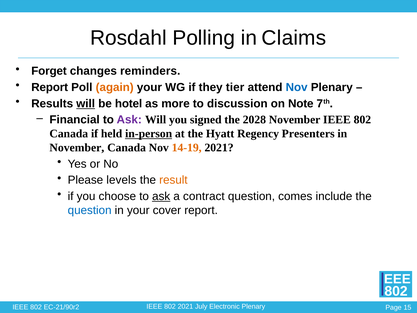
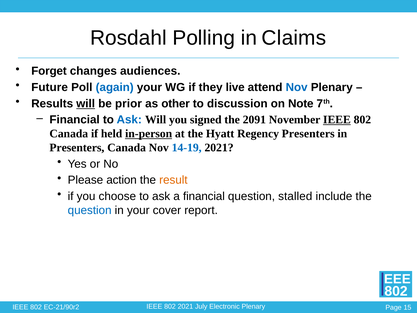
reminders: reminders -> audiences
Report at (50, 87): Report -> Future
again colour: orange -> blue
tier: tier -> live
hotel: hotel -> prior
more: more -> other
Ask at (129, 120) colour: purple -> blue
2028: 2028 -> 2091
IEEE at (337, 120) underline: none -> present
November at (77, 147): November -> Presenters
14-19 colour: orange -> blue
levels: levels -> action
ask at (161, 196) underline: present -> none
a contract: contract -> financial
comes: comes -> stalled
